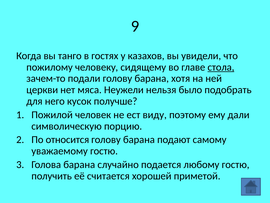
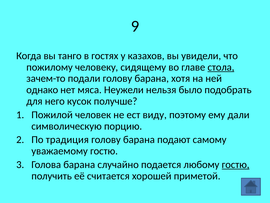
церкви: церкви -> однако
относится: относится -> традиция
гостю at (236, 164) underline: none -> present
